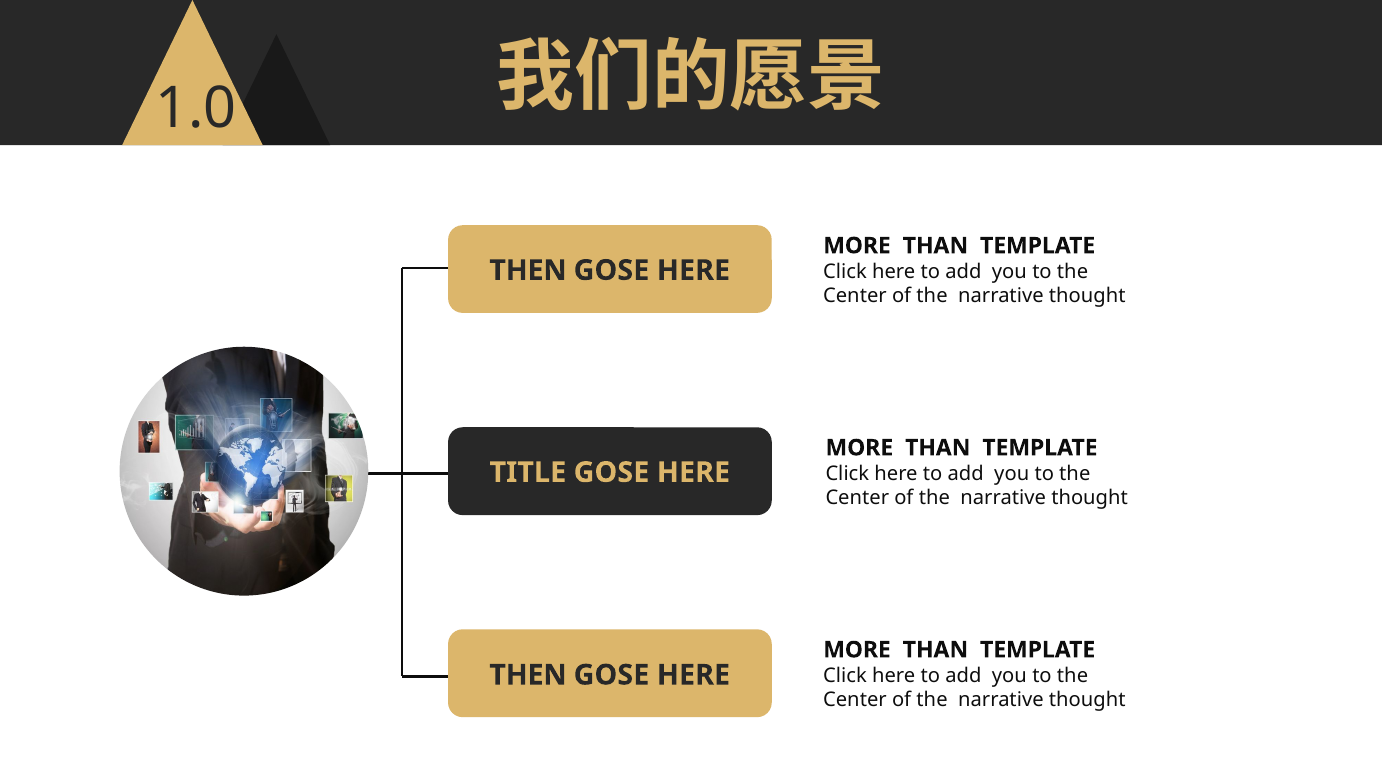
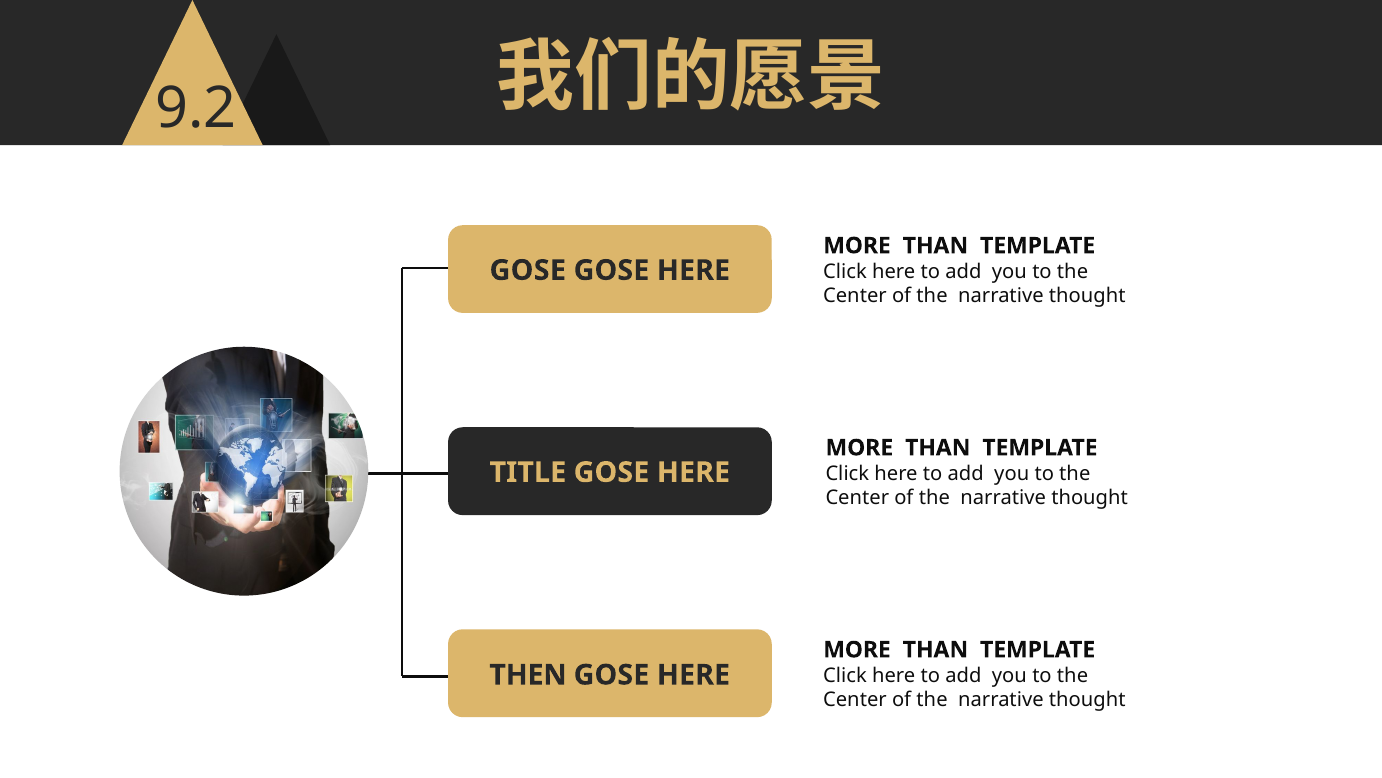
1.0: 1.0 -> 9.2
THEN at (528, 270): THEN -> GOSE
